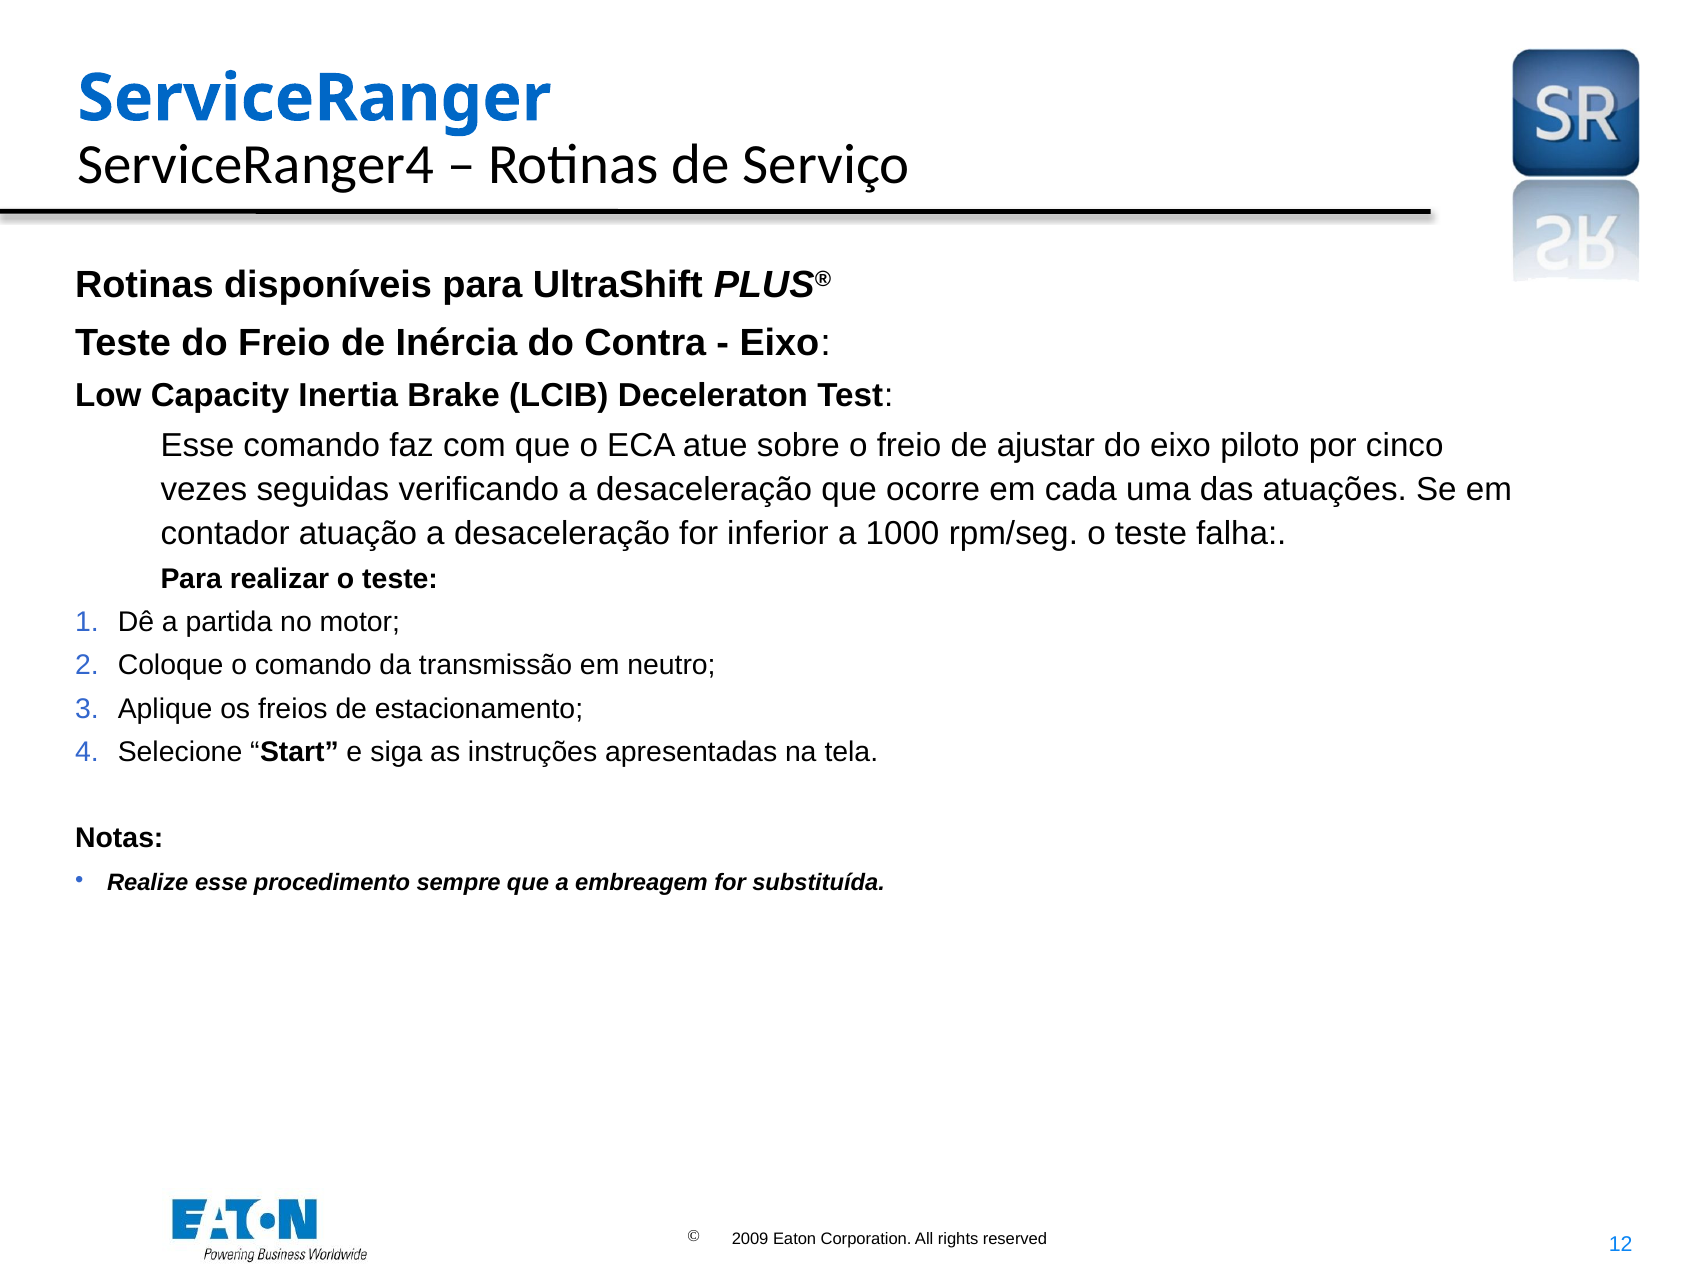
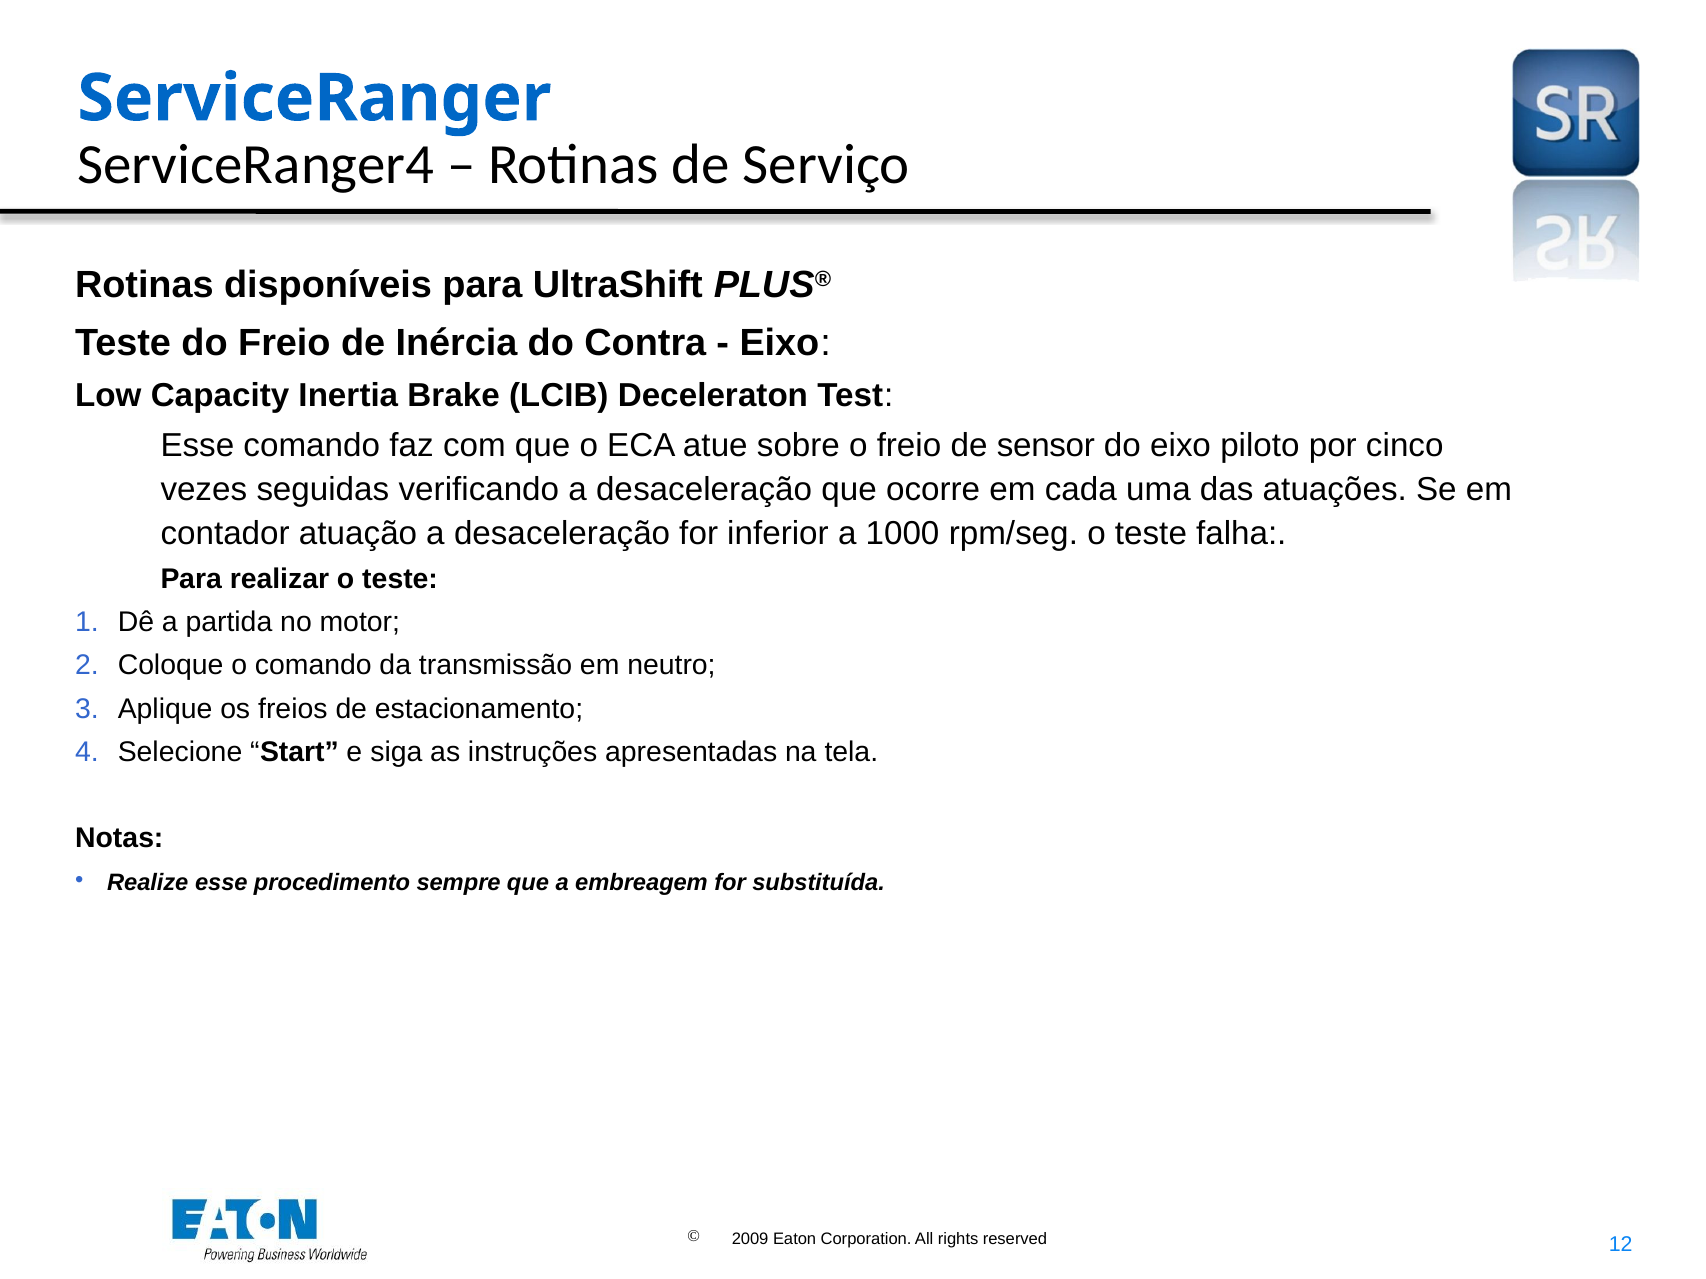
ajustar: ajustar -> sensor
